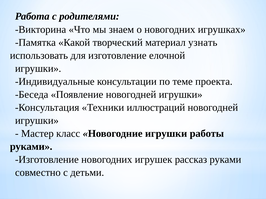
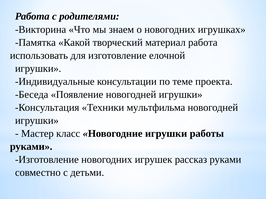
материал узнать: узнать -> работа
иллюстраций: иллюстраций -> мультфильма
